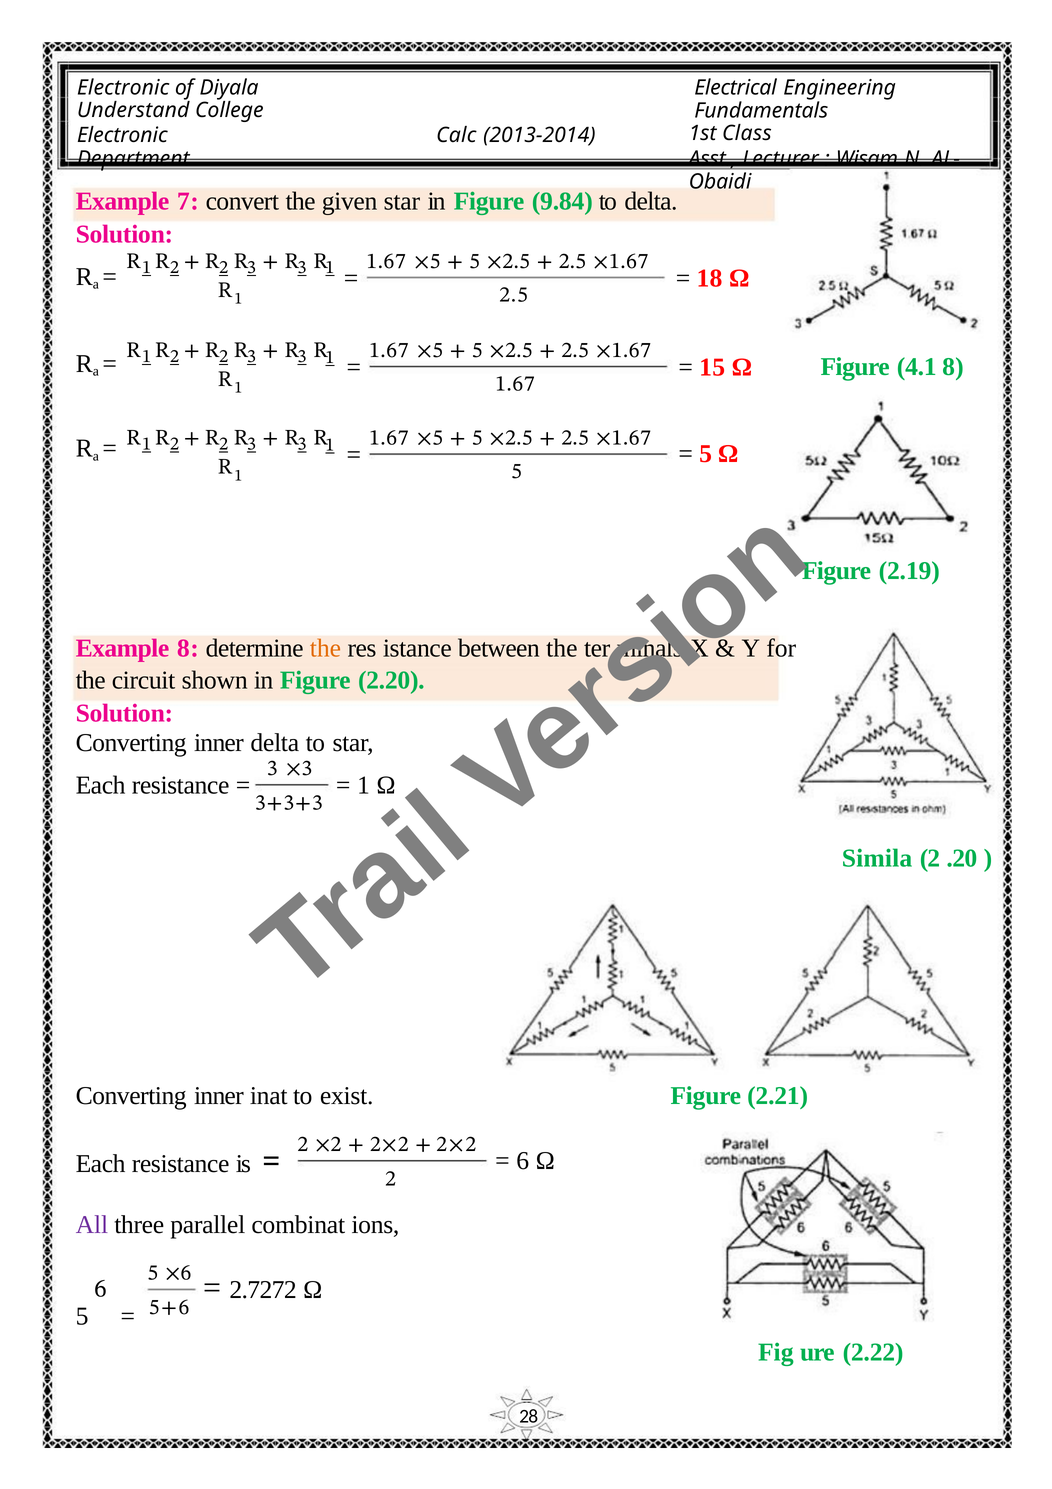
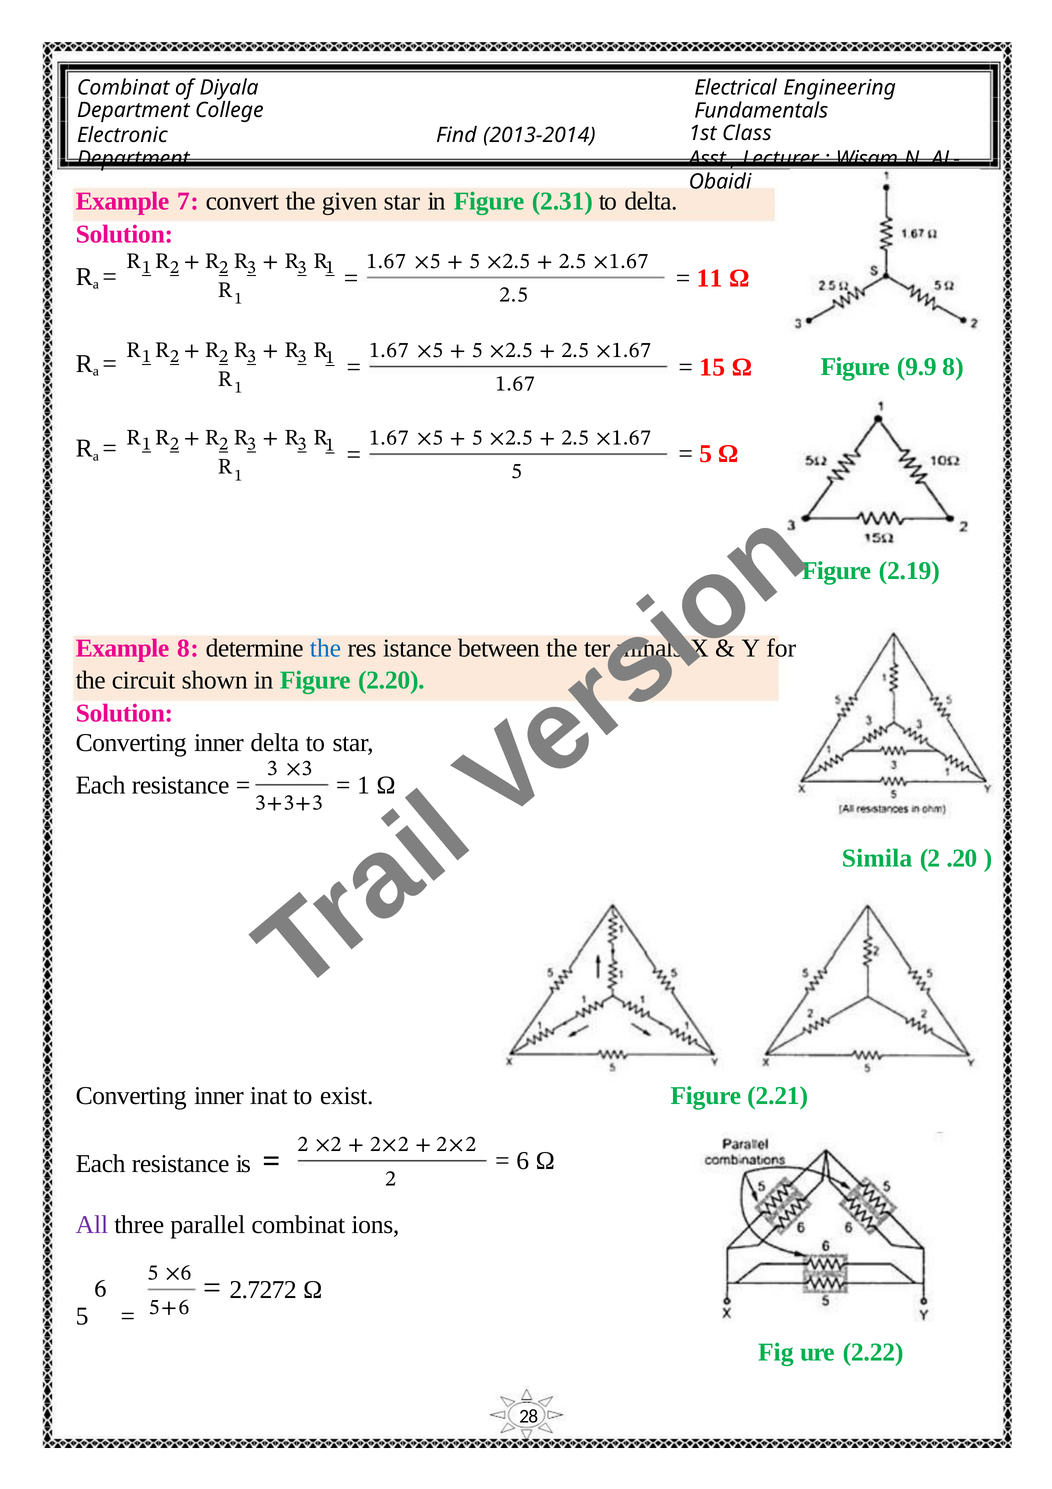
Electronic at (123, 88): Electronic -> Combinat
Understand at (133, 110): Understand -> Department
Calc: Calc -> Find
9.84: 9.84 -> 2.31
18: 18 -> 11
4.1: 4.1 -> 9.9
the at (325, 648) colour: orange -> blue
